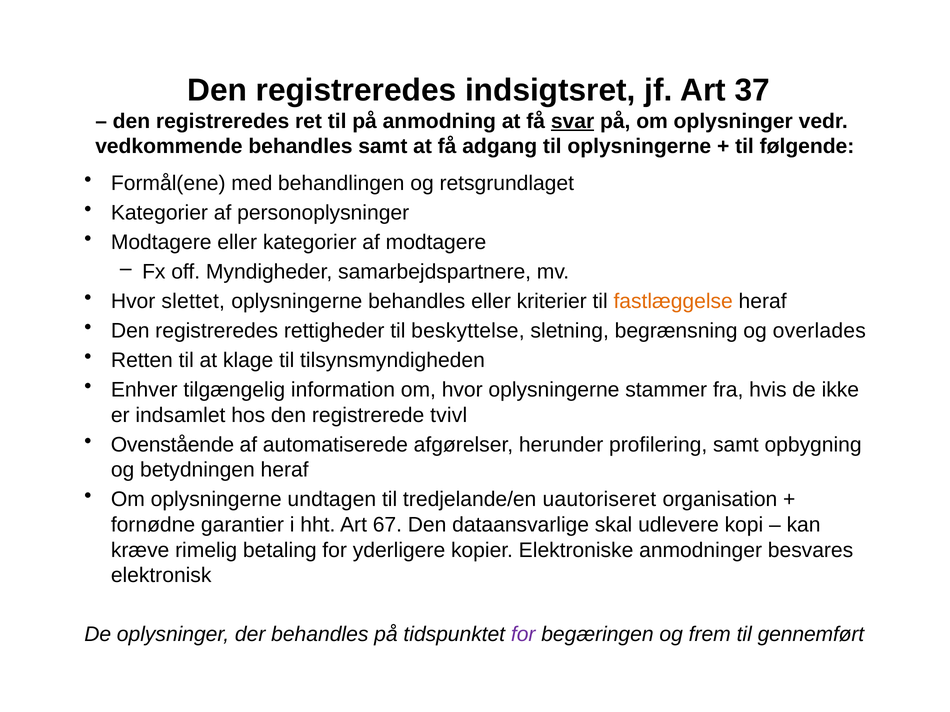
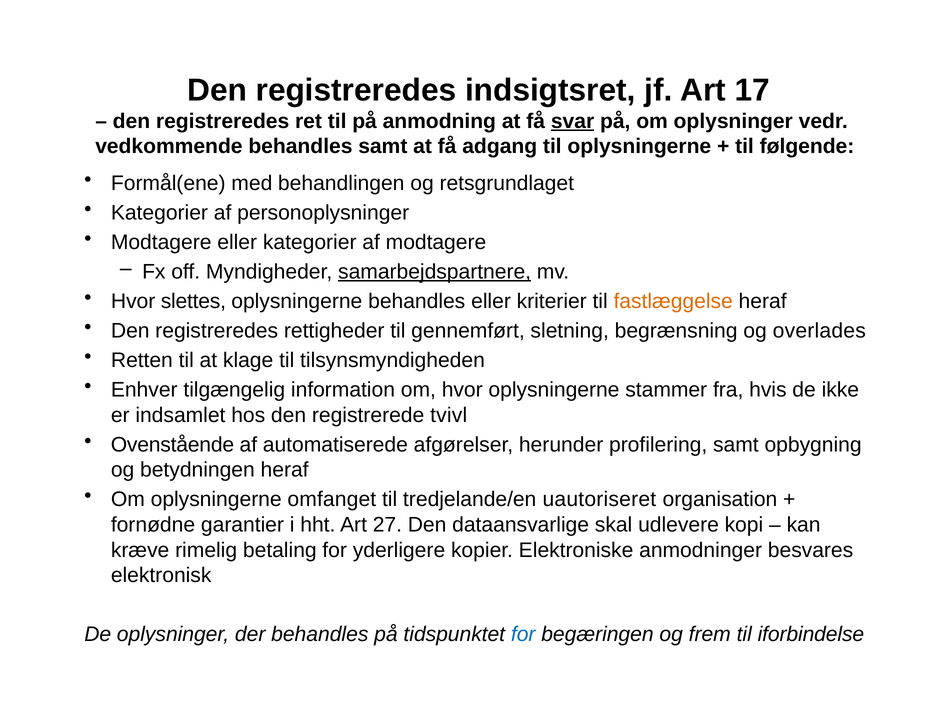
37: 37 -> 17
samarbejdspartnere underline: none -> present
slettet: slettet -> slettes
beskyttelse: beskyttelse -> gennemført
undtagen: undtagen -> omfanget
67: 67 -> 27
for at (523, 635) colour: purple -> blue
gennemført: gennemført -> iforbindelse
